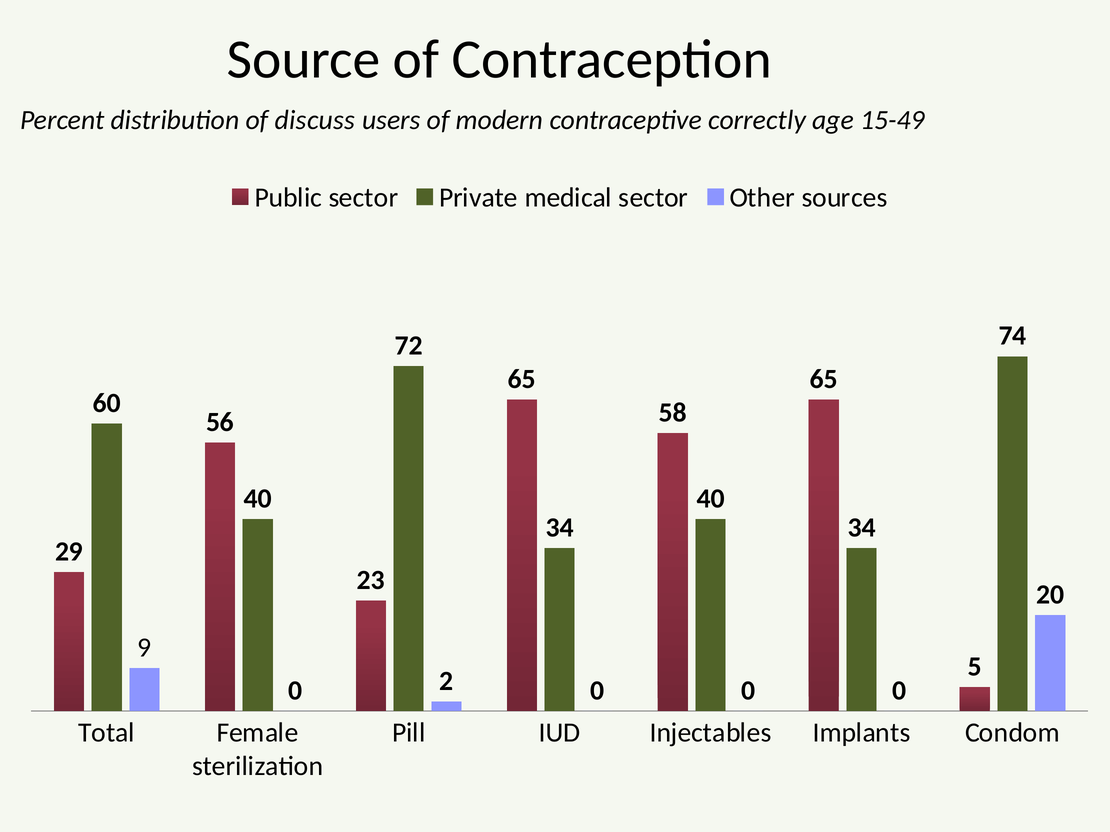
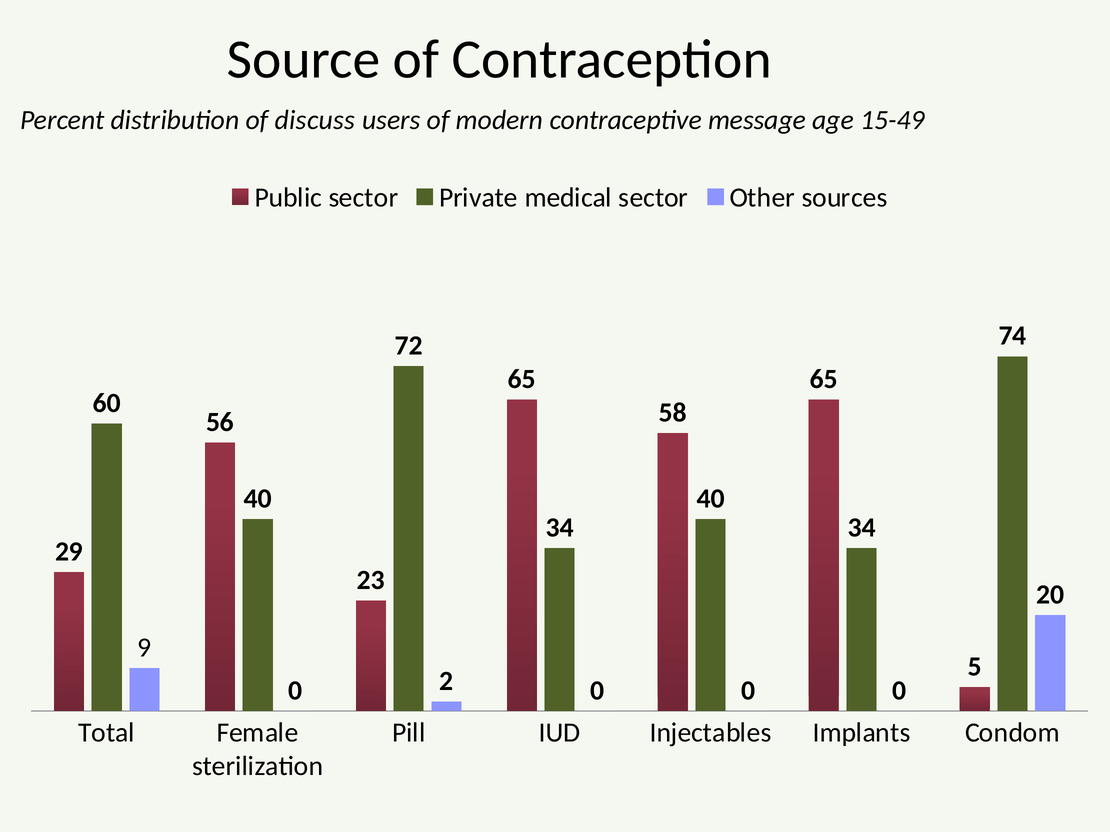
correctly: correctly -> message
